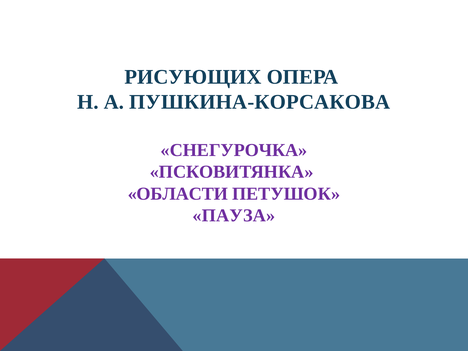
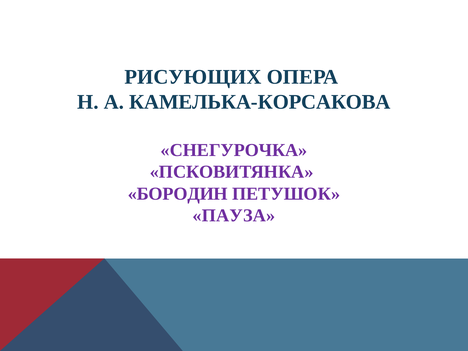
ПУШКИНА-КОРСАКОВА: ПУШКИНА-КОРСАКОВА -> КАМЕЛЬКА-КОРСАКОВА
ОБЛАСТИ: ОБЛАСТИ -> БОРОДИН
